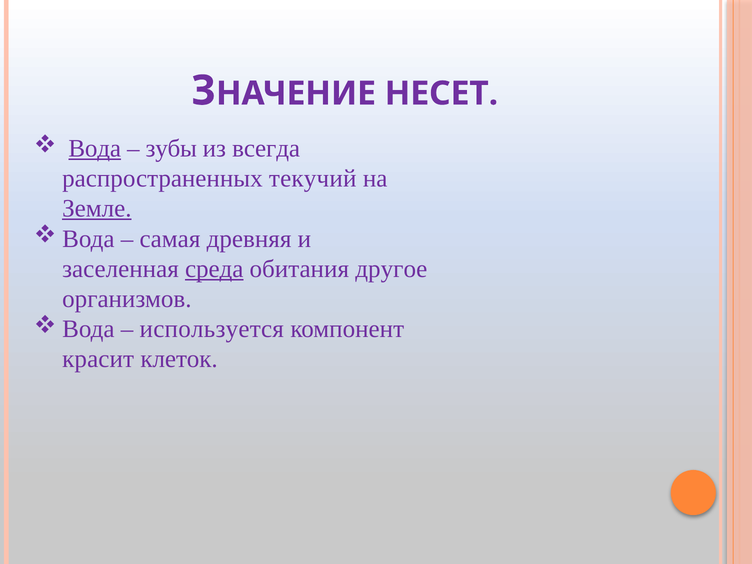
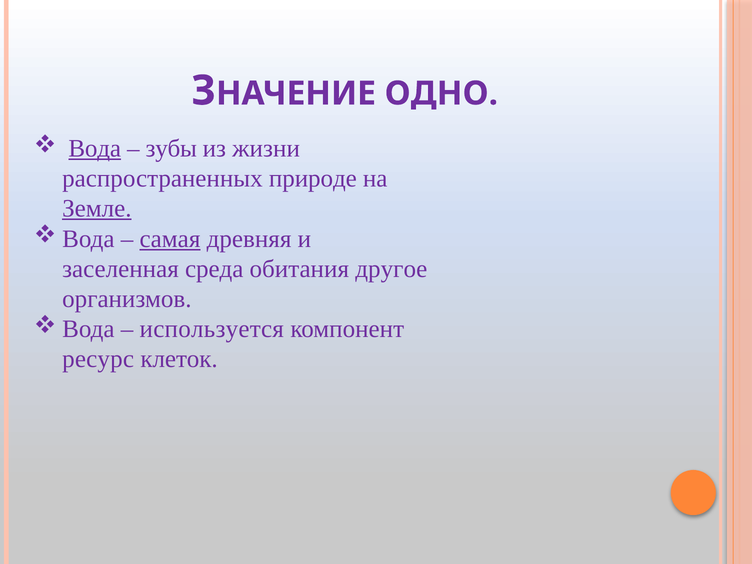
НЕСЕТ: НЕСЕТ -> ОДНО
всегда: всегда -> жизни
текучий: текучий -> природе
самая underline: none -> present
среда underline: present -> none
красит: красит -> ресурс
